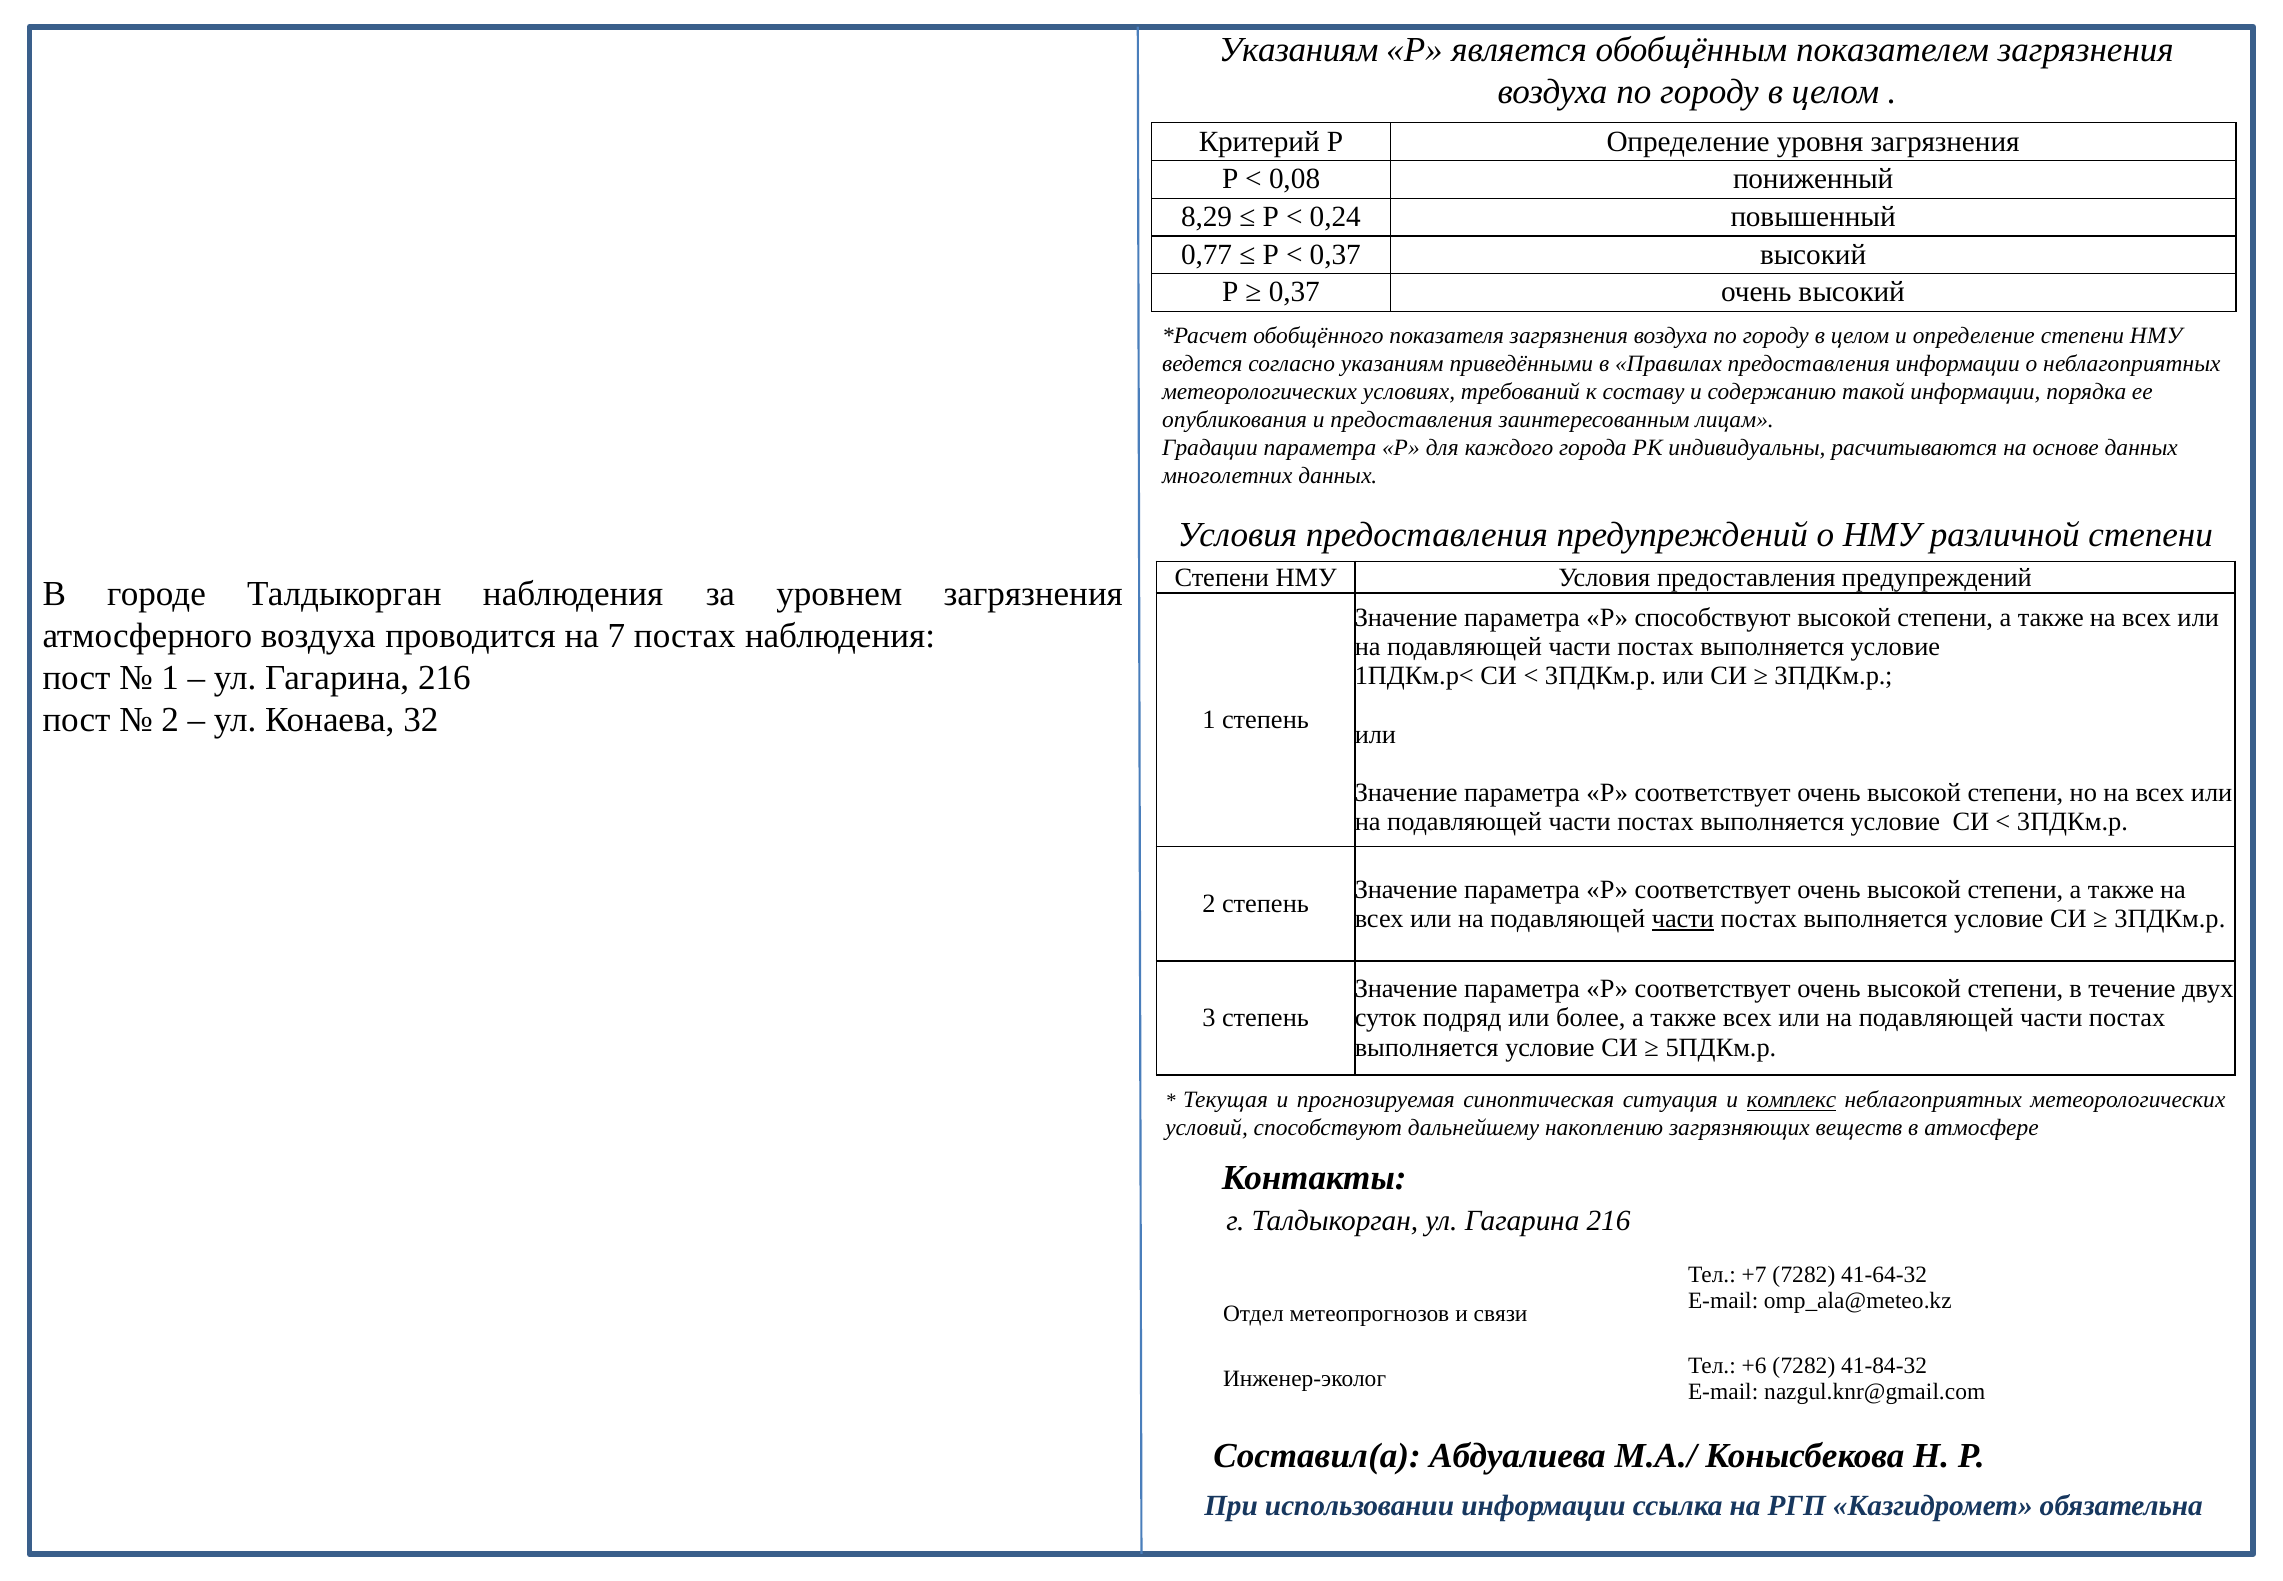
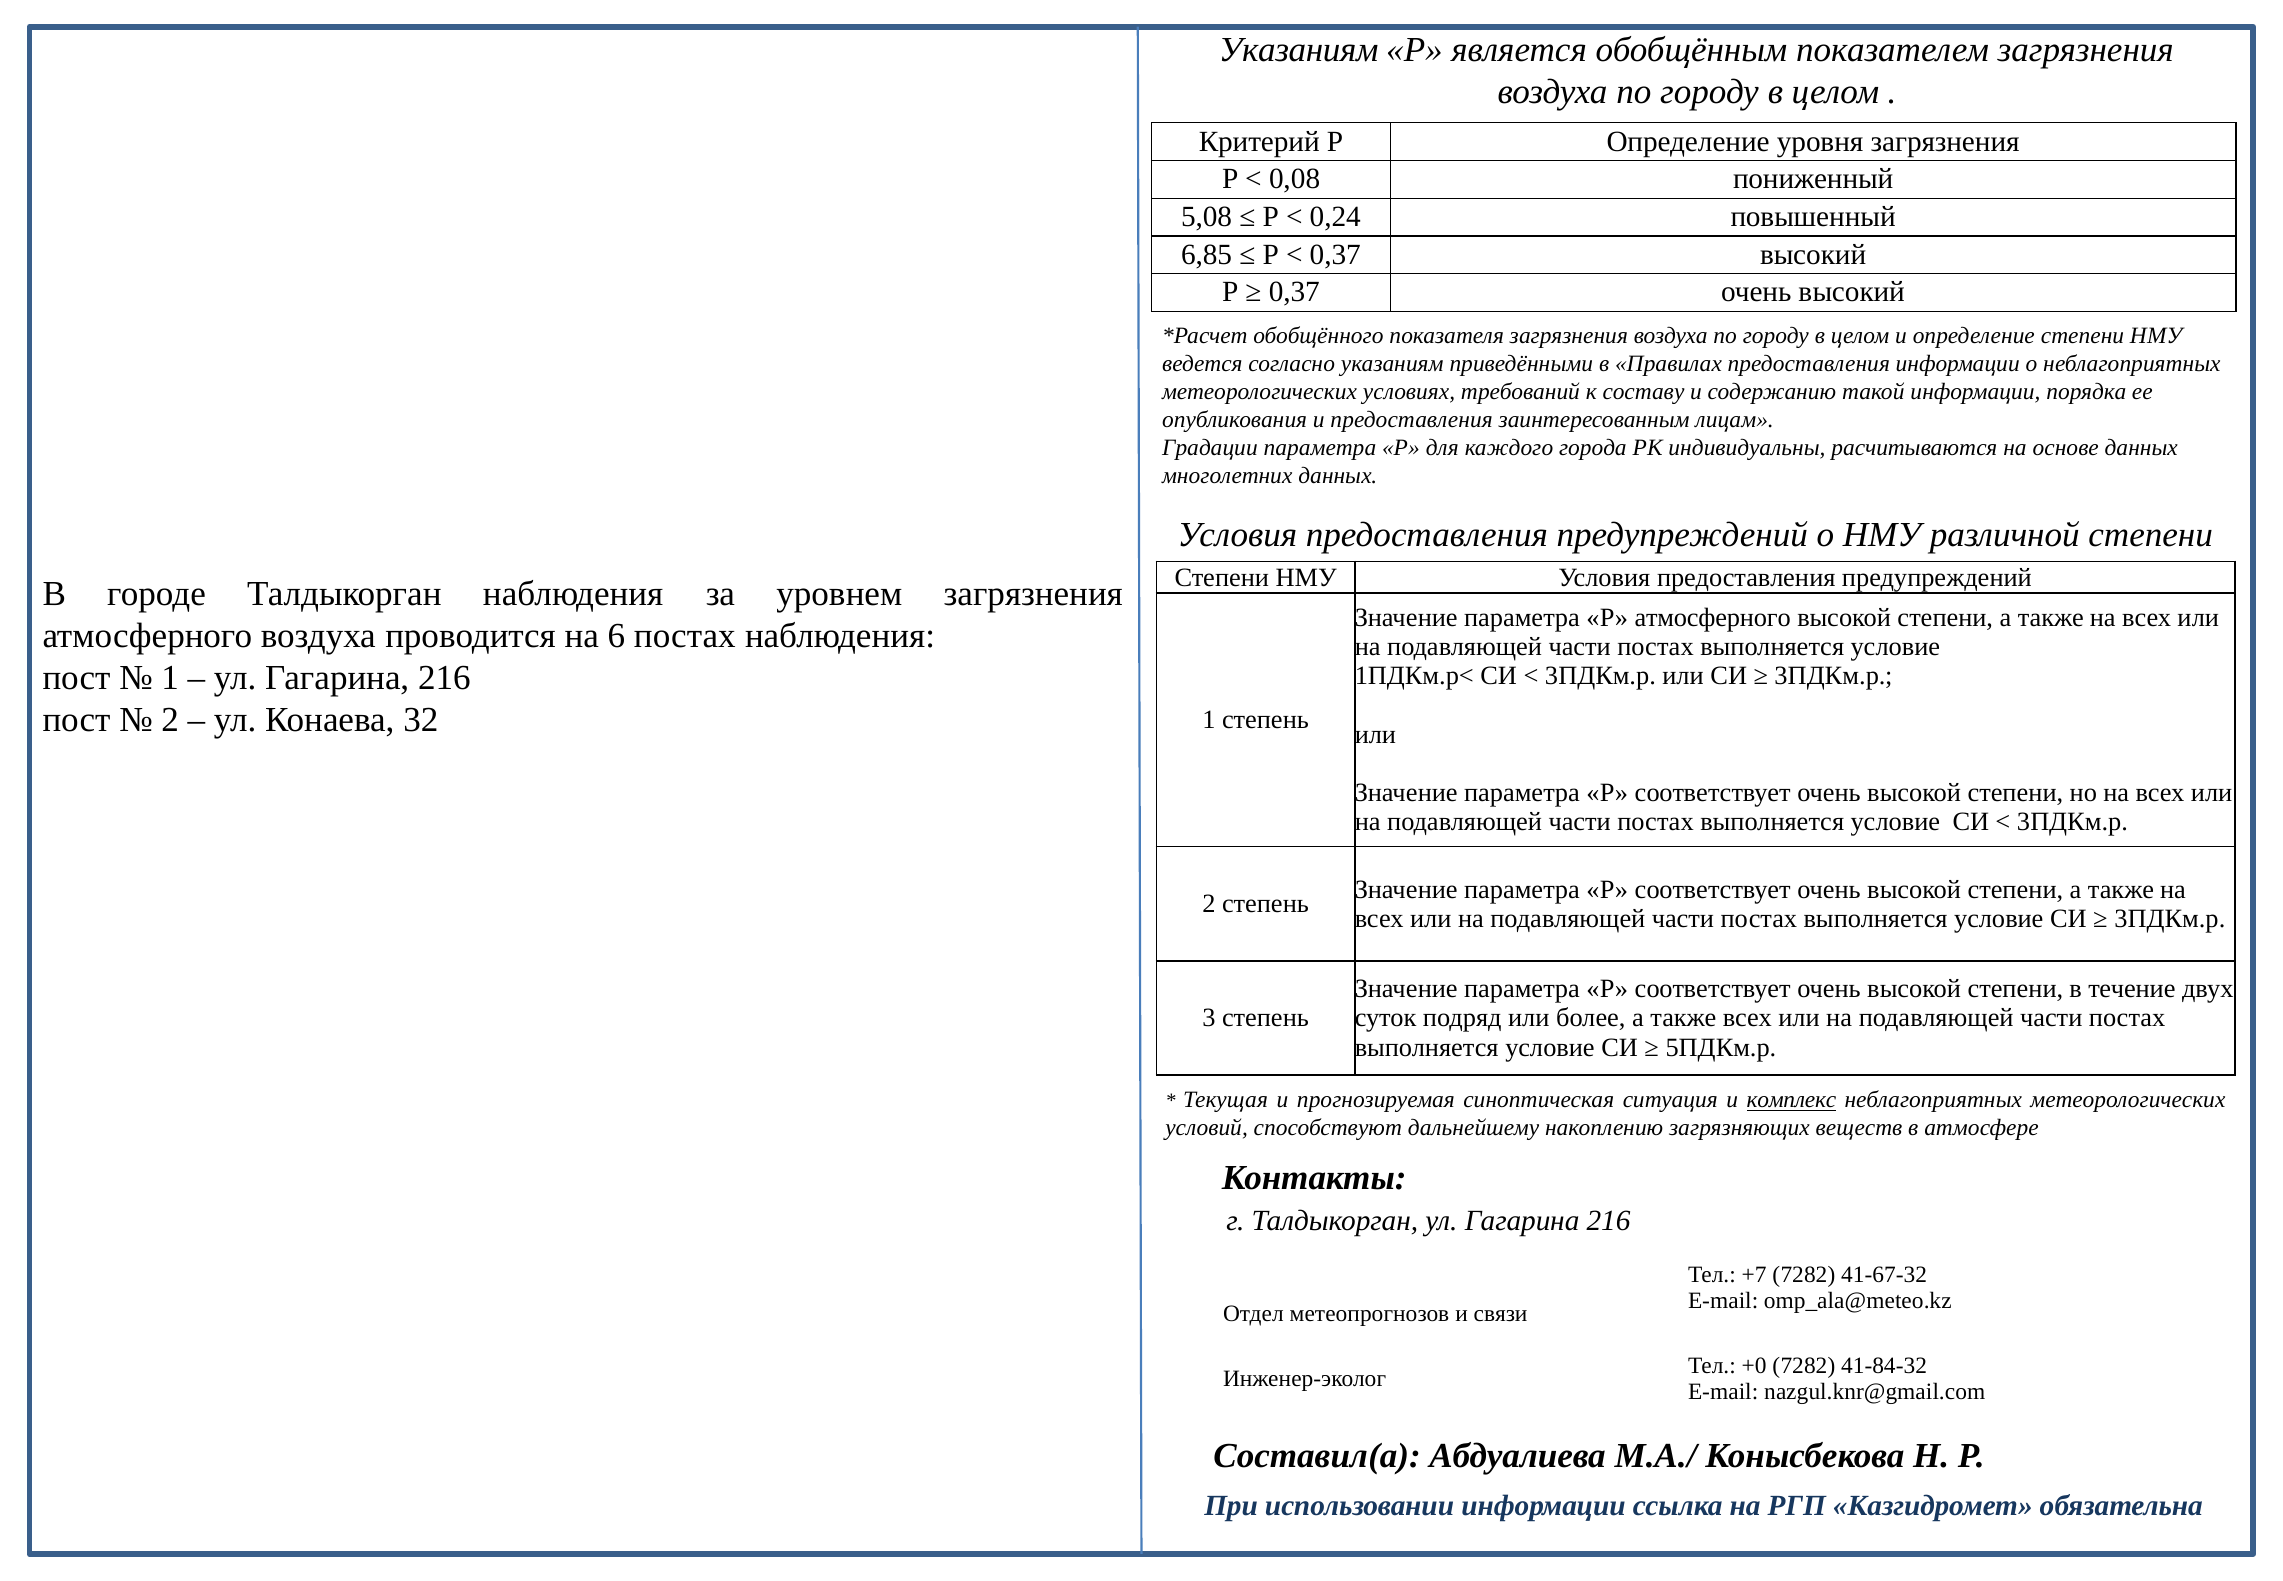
8,29: 8,29 -> 5,08
0,77: 0,77 -> 6,85
Р способствуют: способствуют -> атмосферного
7: 7 -> 6
части at (1683, 918) underline: present -> none
41-64-32: 41-64-32 -> 41-67-32
+6: +6 -> +0
